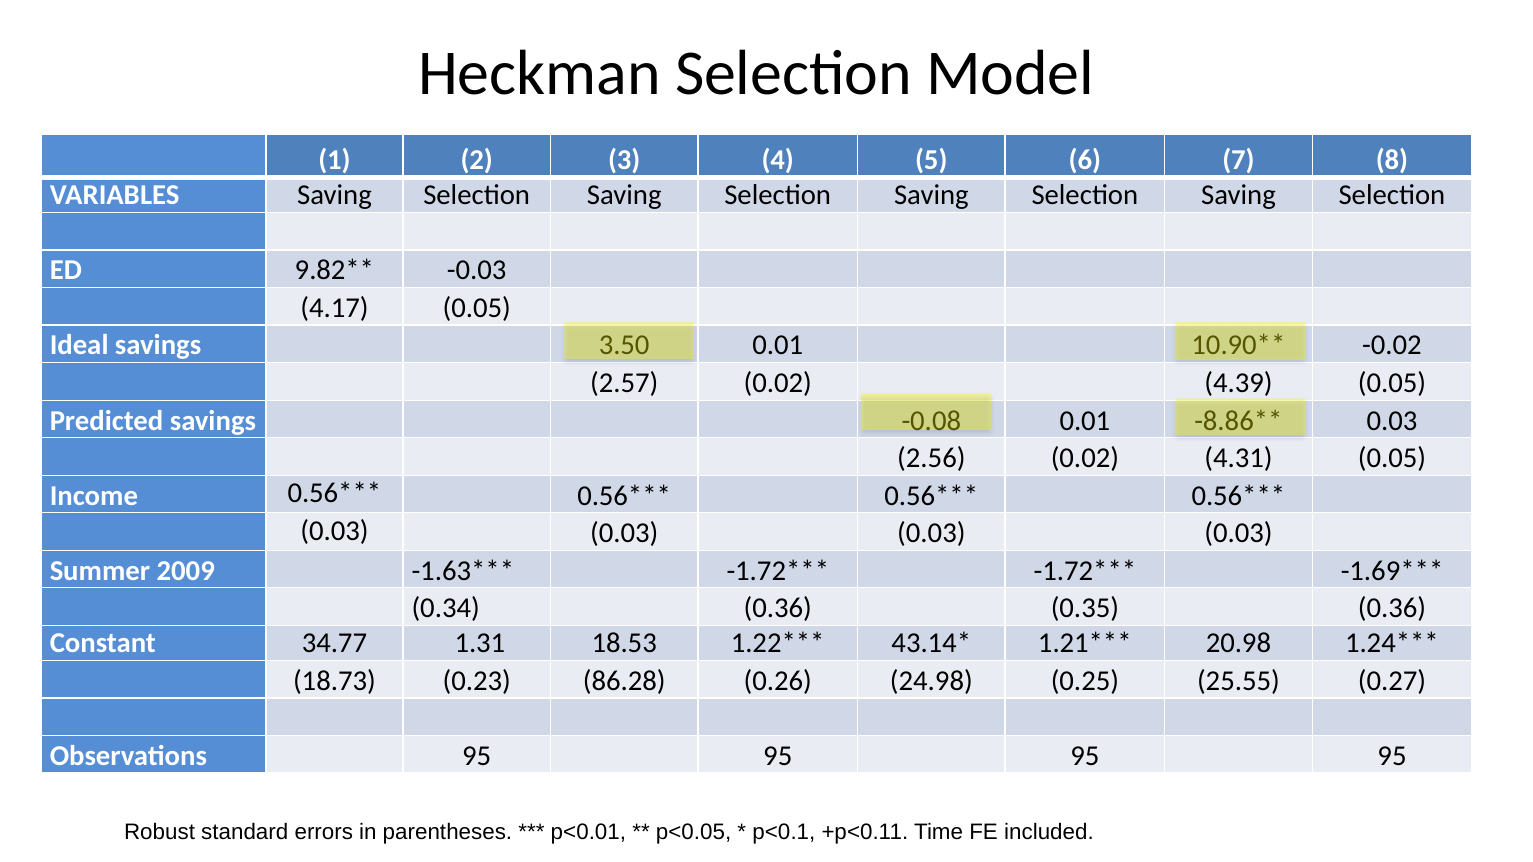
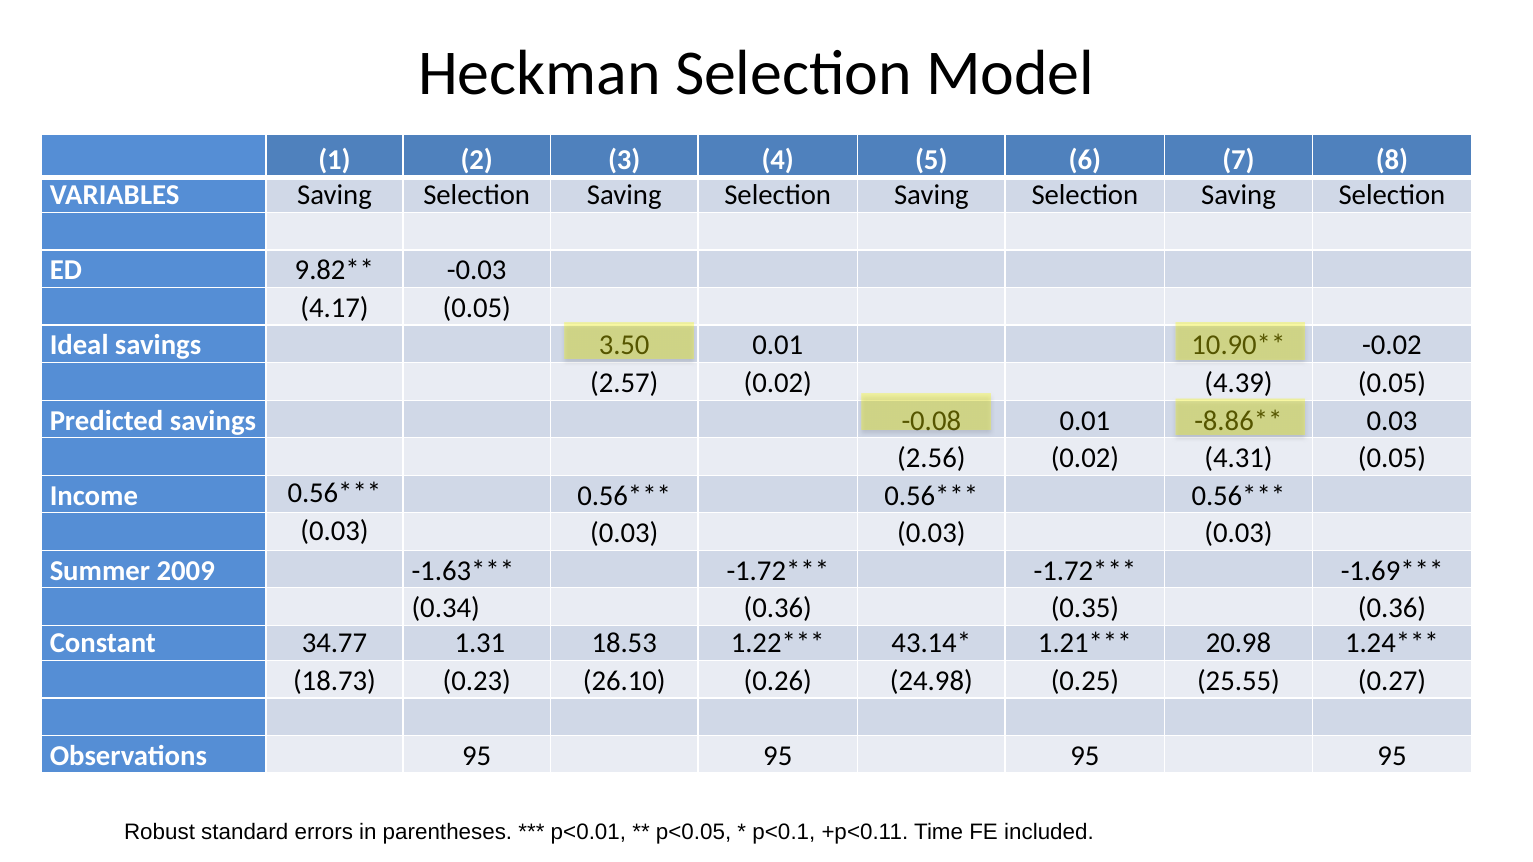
86.28: 86.28 -> 26.10
